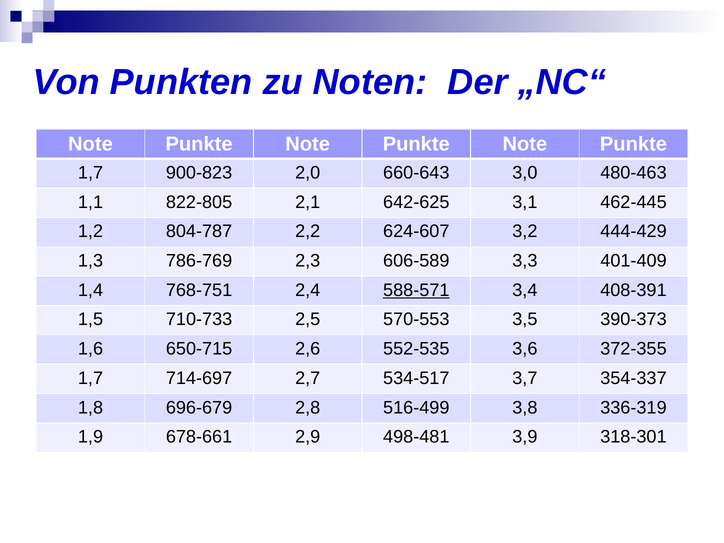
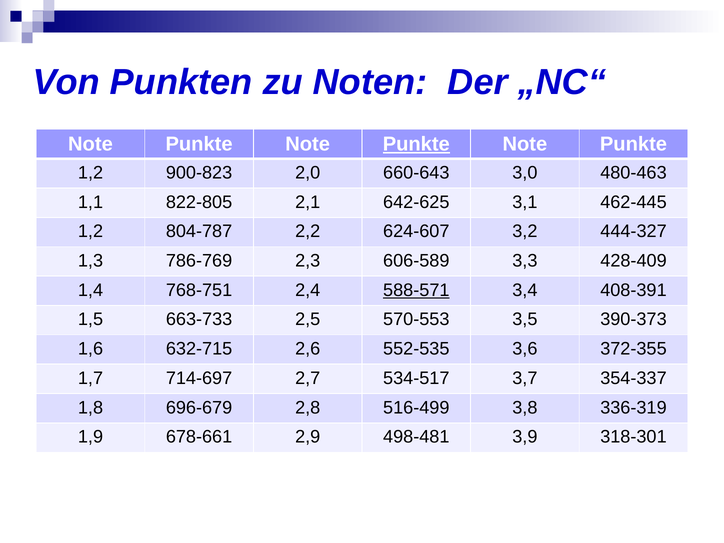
Punkte at (416, 144) underline: none -> present
1,7 at (91, 173): 1,7 -> 1,2
444-429: 444-429 -> 444-327
401-409: 401-409 -> 428-409
710-733: 710-733 -> 663-733
650-715: 650-715 -> 632-715
